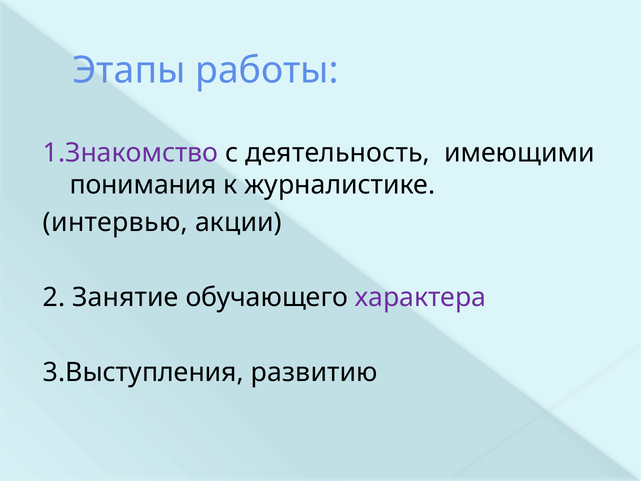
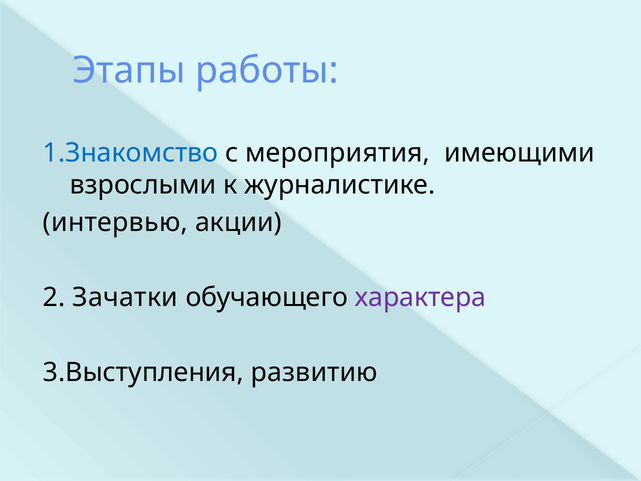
1.Знакомство colour: purple -> blue
деятельность: деятельность -> мероприятия
понимания: понимания -> взрослыми
Занятие: Занятие -> Зачатки
